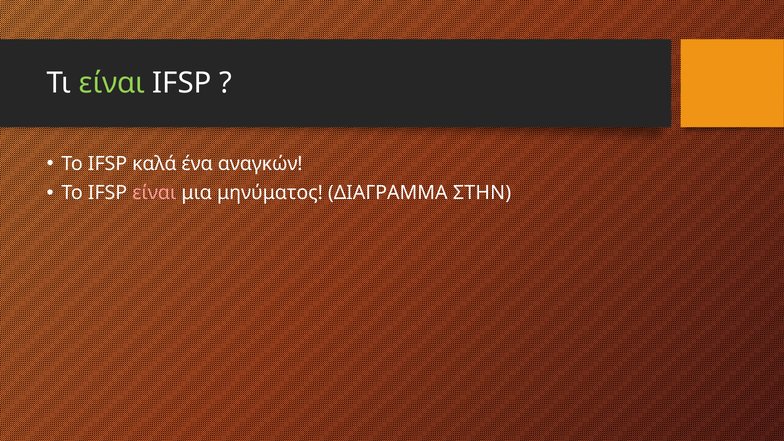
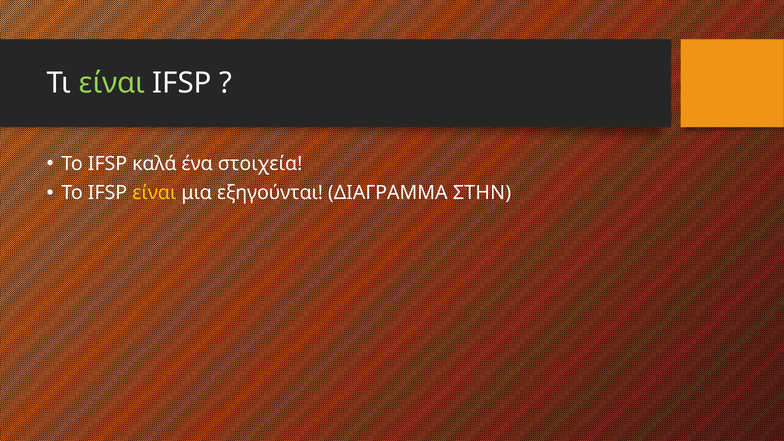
αναγκών: αναγκών -> στοιχεία
είναι at (154, 193) colour: pink -> yellow
μηνύματος: μηνύματος -> εξηγούνται
